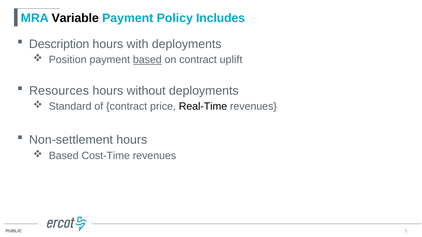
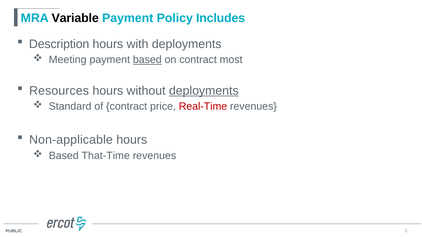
Position: Position -> Meeting
uplift: uplift -> most
deployments at (204, 91) underline: none -> present
Real-Time colour: black -> red
Non-settlement: Non-settlement -> Non-applicable
Cost-Time: Cost-Time -> That-Time
